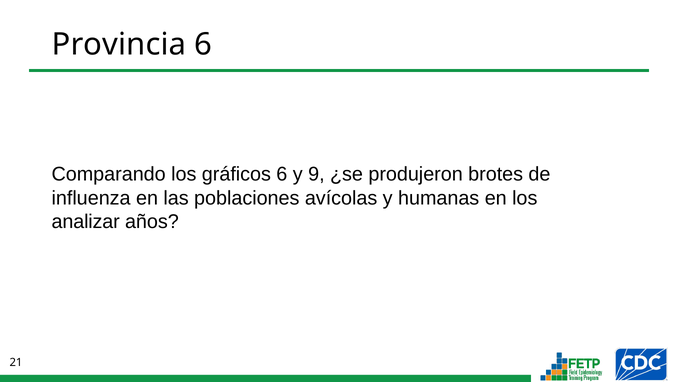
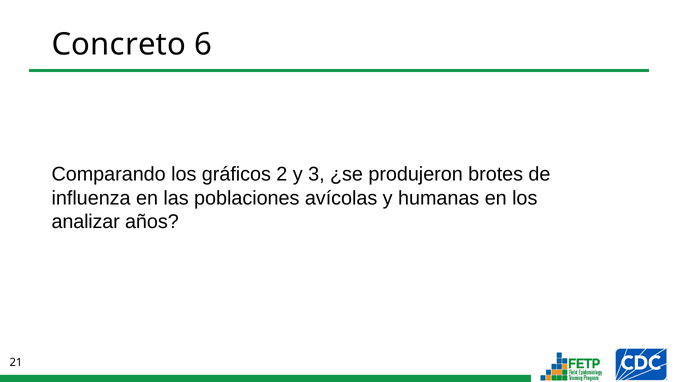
Provincia: Provincia -> Concreto
gráficos 6: 6 -> 2
9: 9 -> 3
